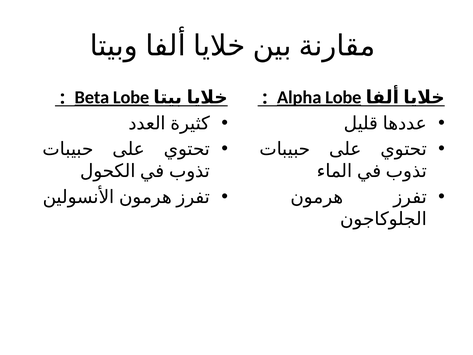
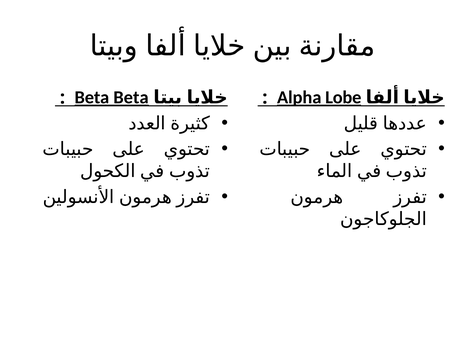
Beta Lobe: Lobe -> Beta
